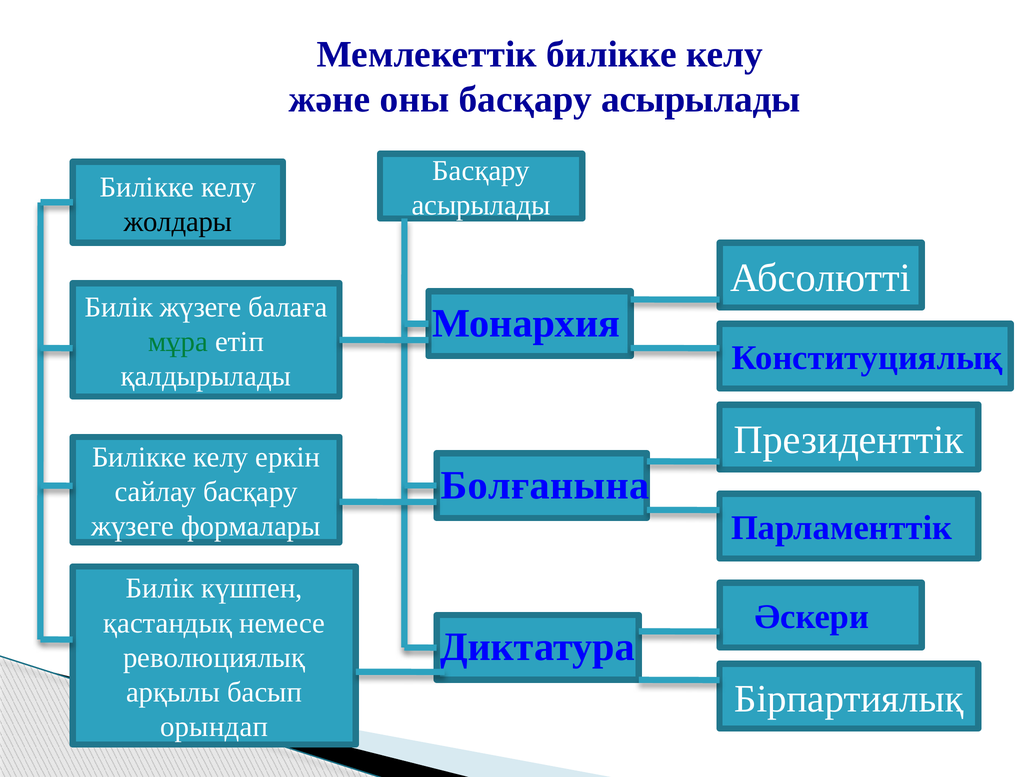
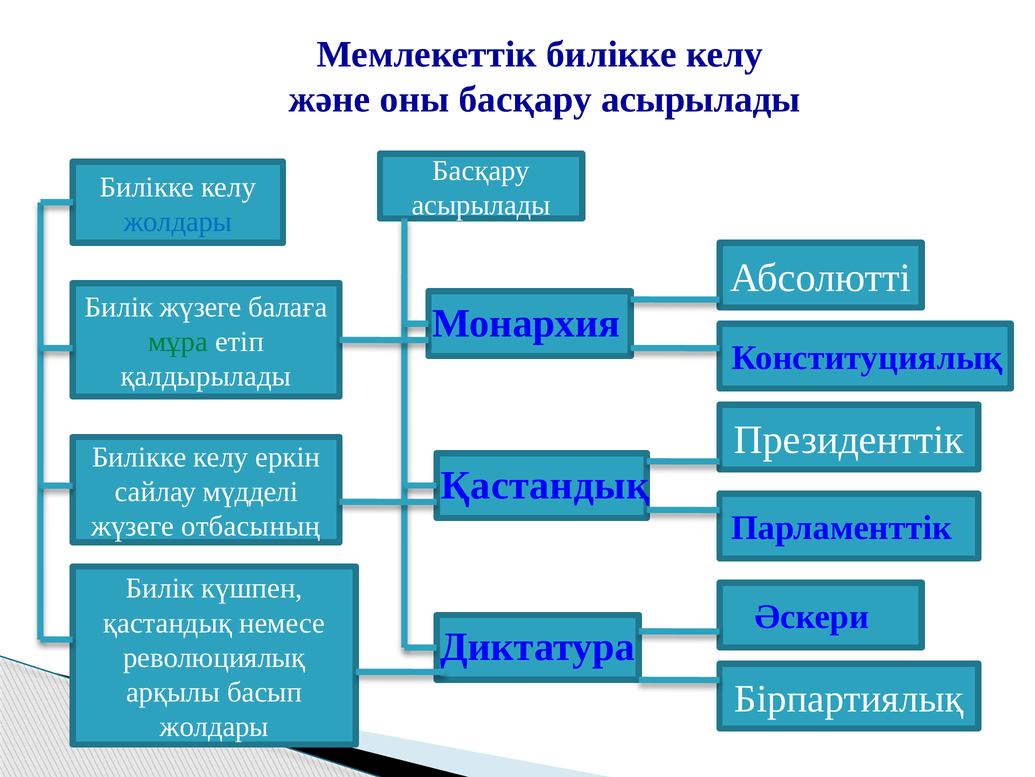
жолдары at (178, 221) colour: black -> blue
Болғанына at (545, 485): Болғанына -> Қастандық
сайлау басқару: басқару -> мүдделі
формалары: формалары -> отбасының
орындап at (214, 726): орындап -> жолдары
